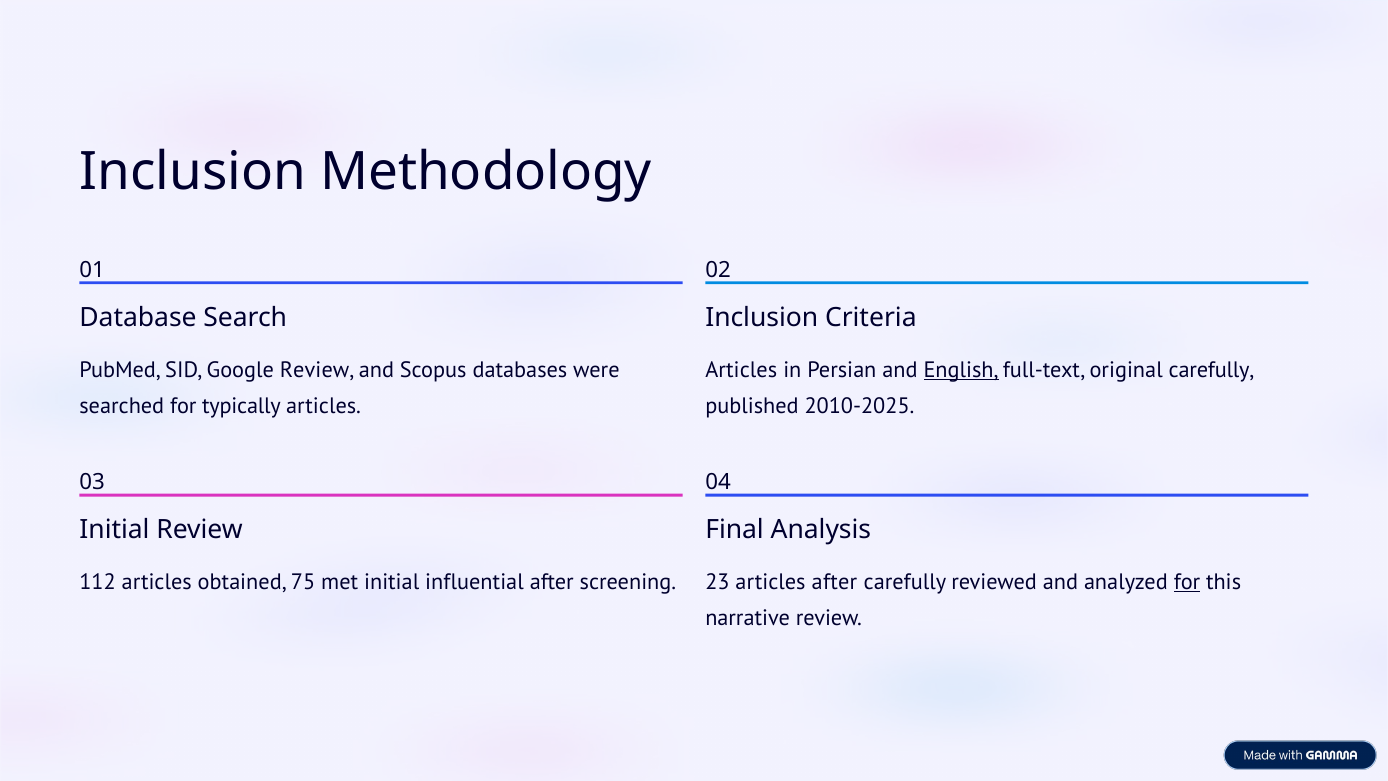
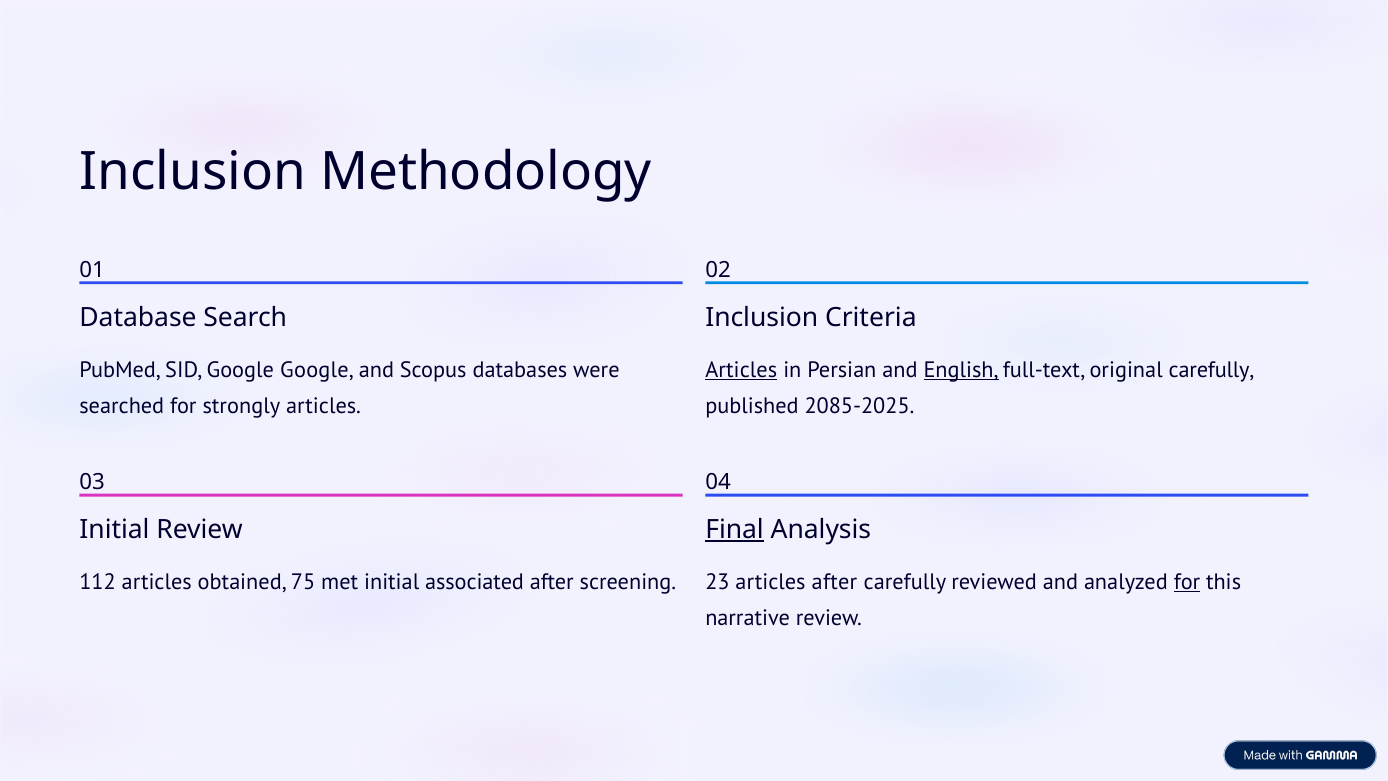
Google Review: Review -> Google
Articles at (741, 370) underline: none -> present
typically: typically -> strongly
2010-2025: 2010-2025 -> 2085-2025
Final underline: none -> present
influential: influential -> associated
